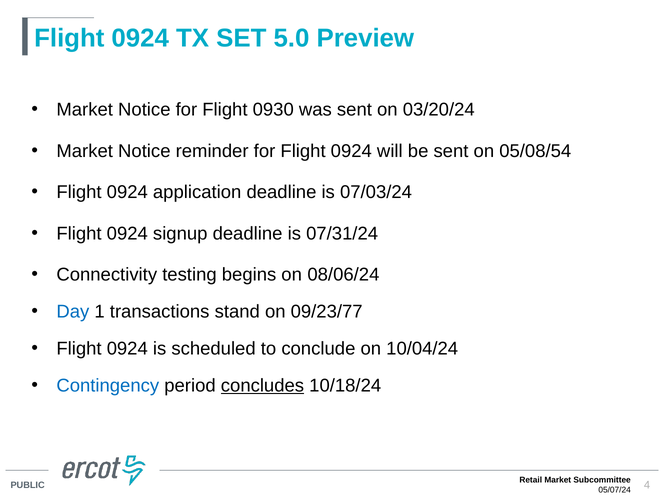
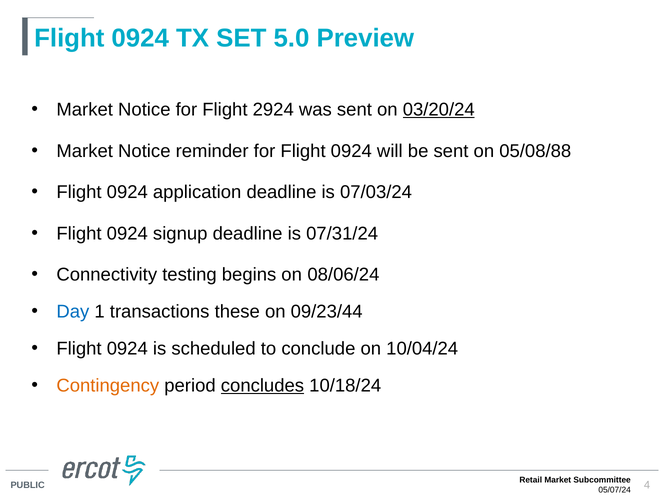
0930: 0930 -> 2924
03/20/24 underline: none -> present
05/08/54: 05/08/54 -> 05/08/88
stand: stand -> these
09/23/77: 09/23/77 -> 09/23/44
Contingency colour: blue -> orange
